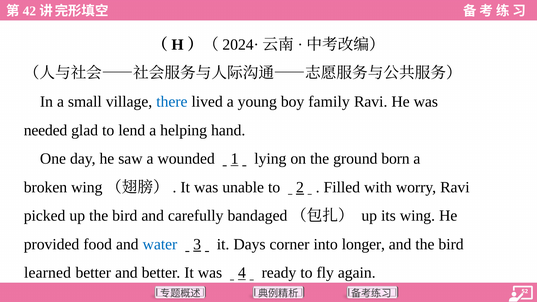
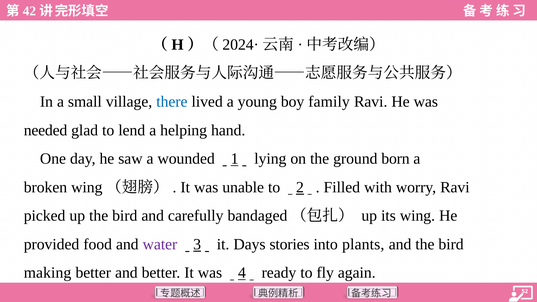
water colour: blue -> purple
corner: corner -> stories
longer: longer -> plants
learned: learned -> making
